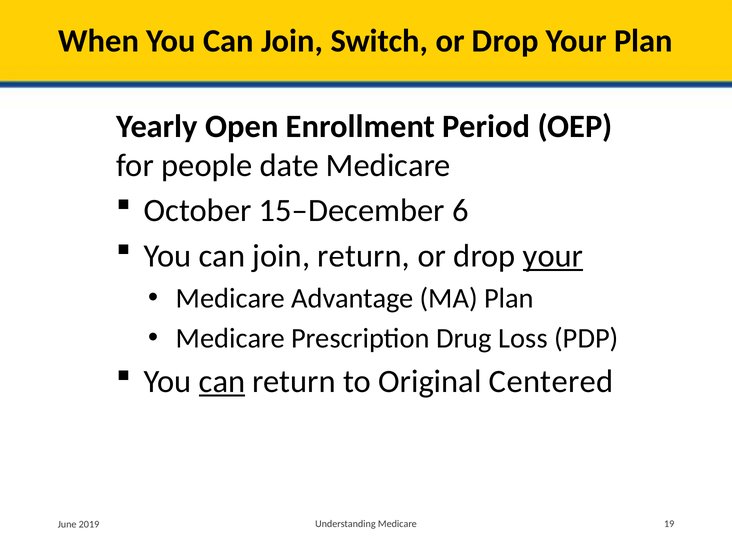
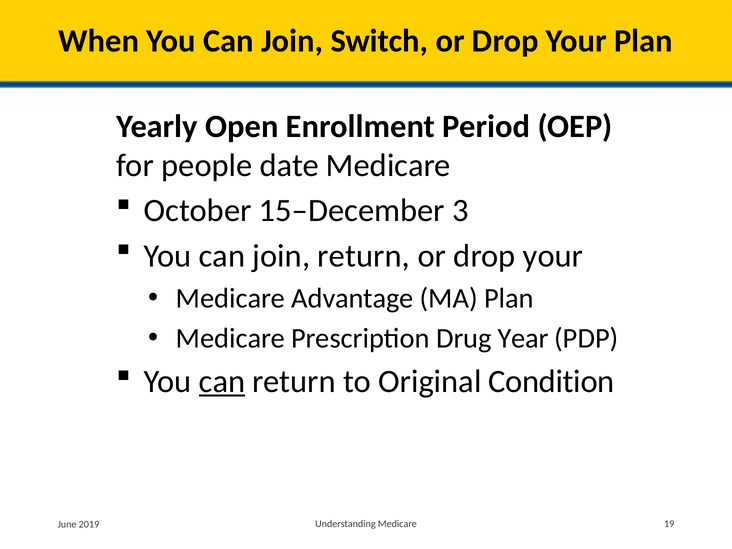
6: 6 -> 3
your at (553, 256) underline: present -> none
Loss: Loss -> Year
Centered: Centered -> Condition
